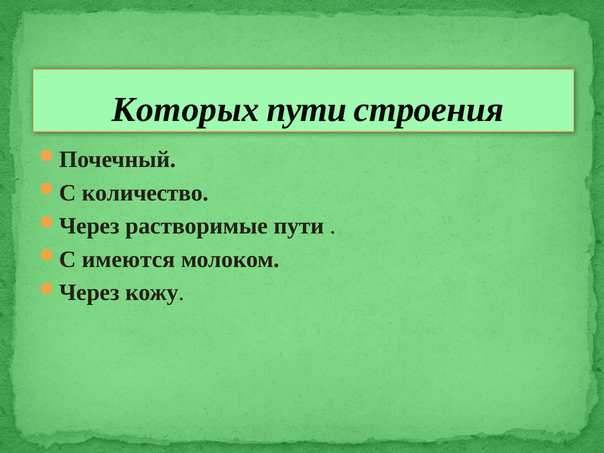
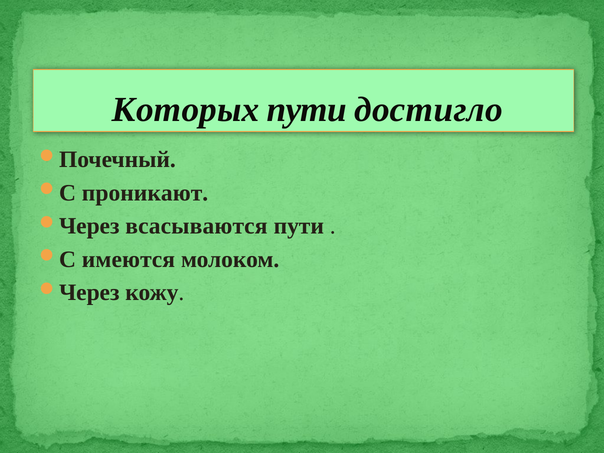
строения: строения -> достигло
количество: количество -> проникают
растворимые: растворимые -> всасываются
